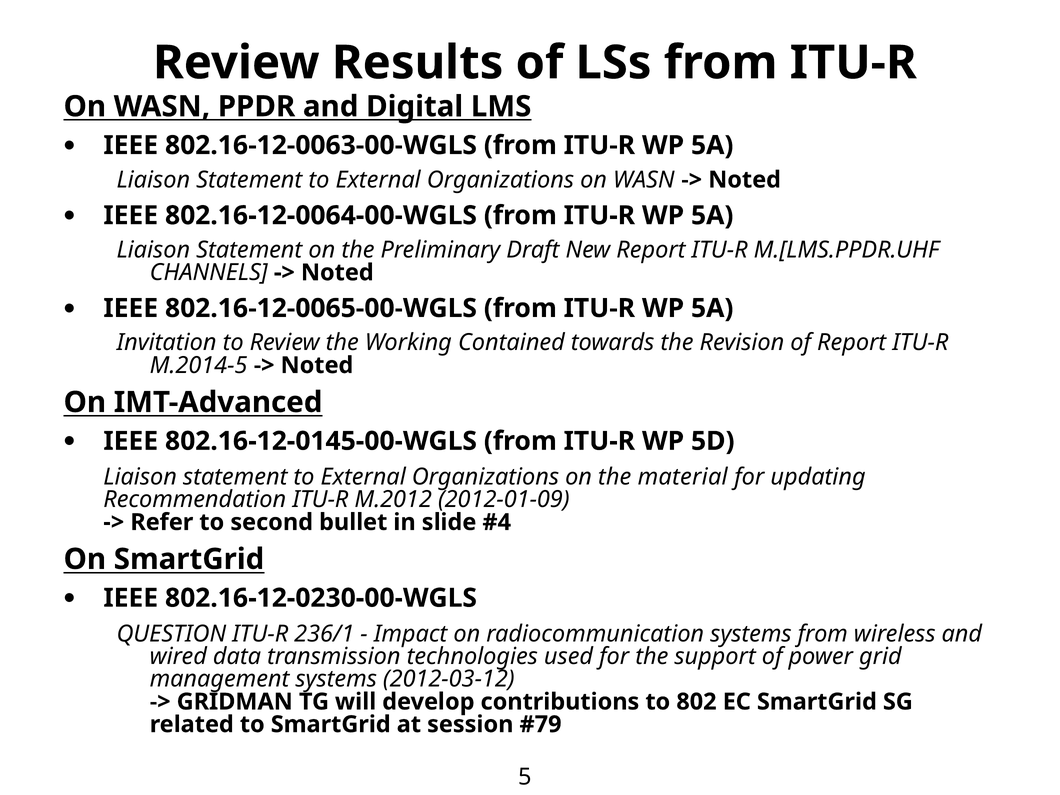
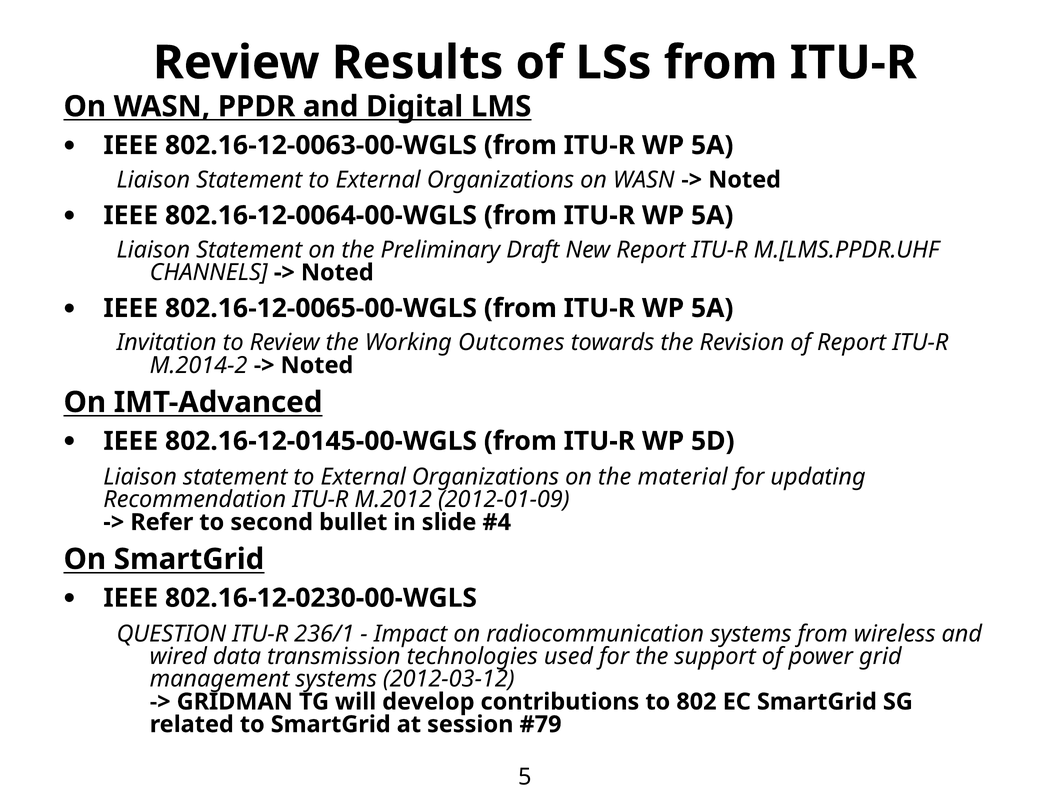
Contained: Contained -> Outcomes
M.2014-5: M.2014-5 -> M.2014-2
